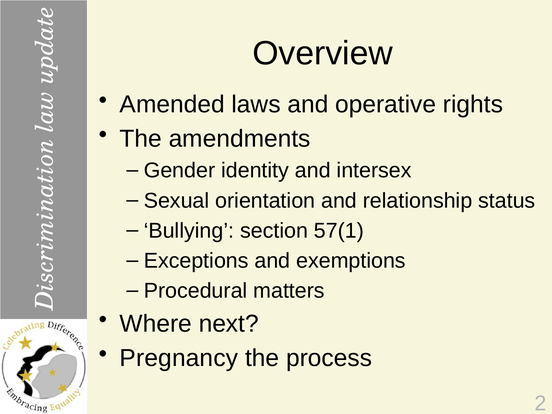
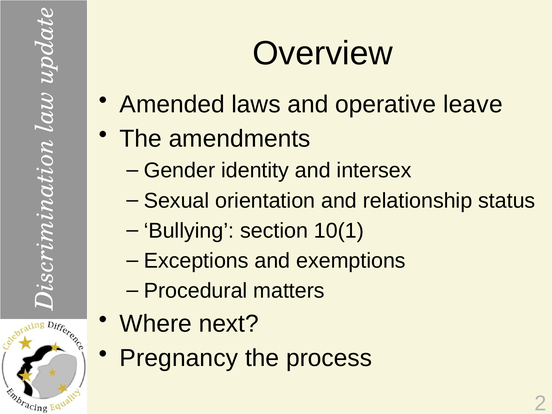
rights: rights -> leave
57(1: 57(1 -> 10(1
